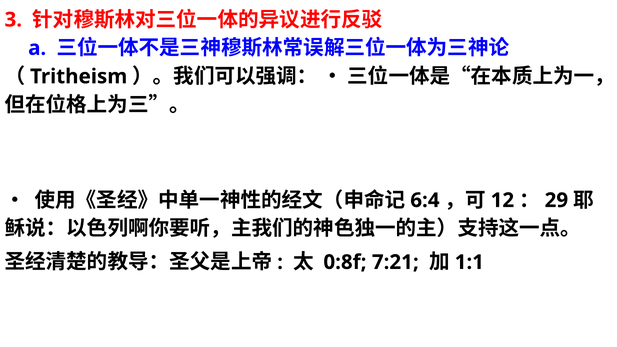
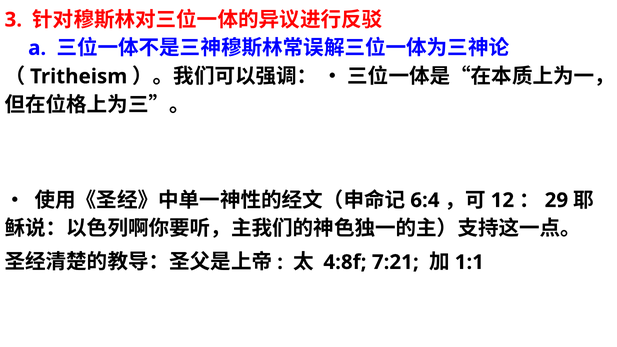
0:8f: 0:8f -> 4:8f
